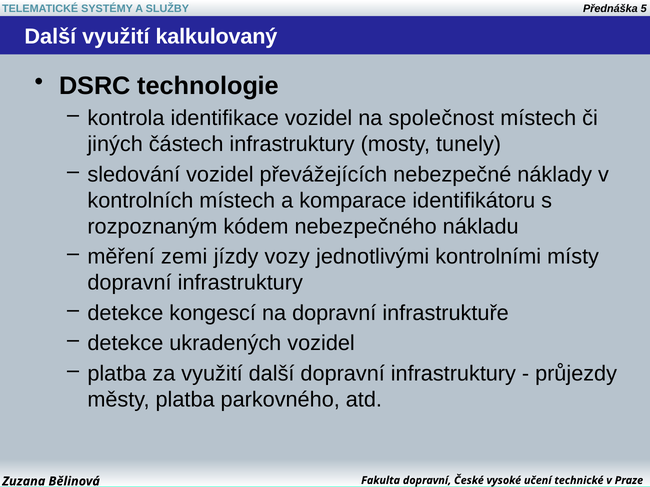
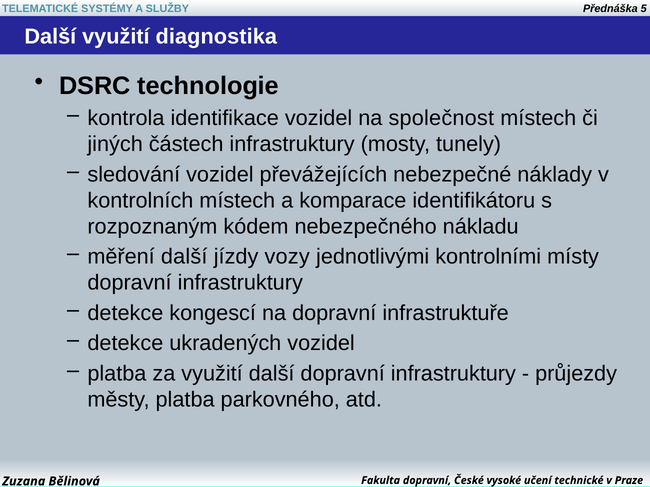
kalkulovaný: kalkulovaný -> diagnostika
měření zemi: zemi -> další
